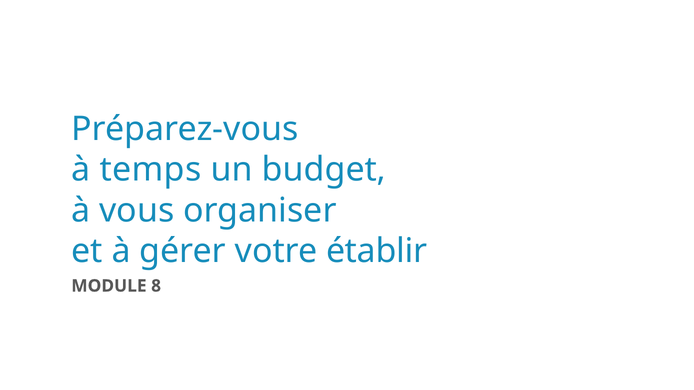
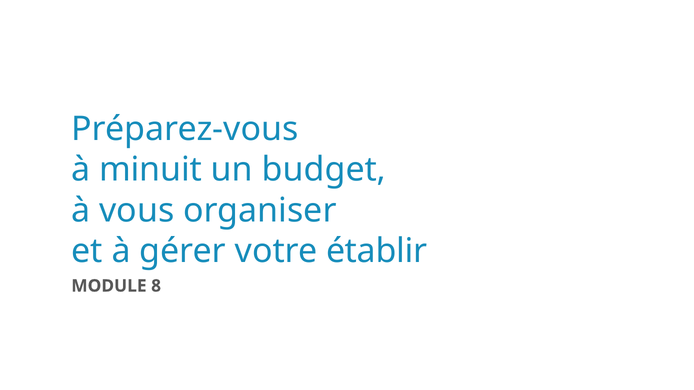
temps: temps -> minuit
